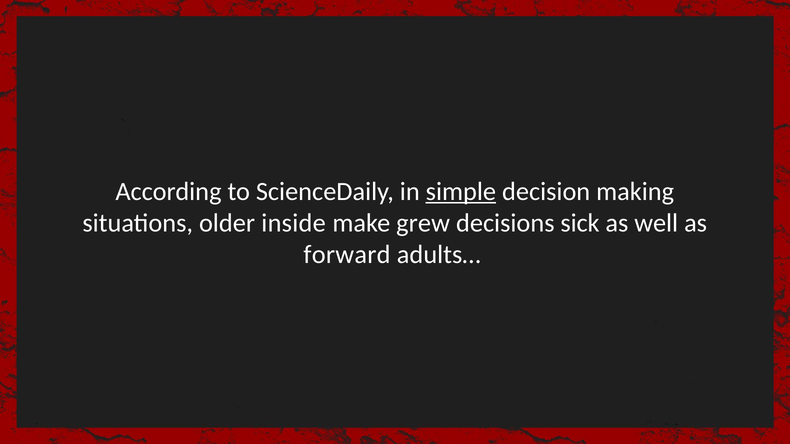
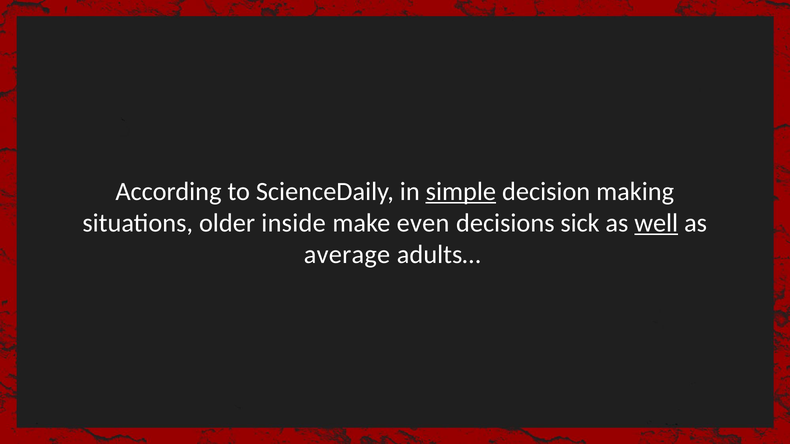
grew: grew -> even
well underline: none -> present
forward: forward -> average
